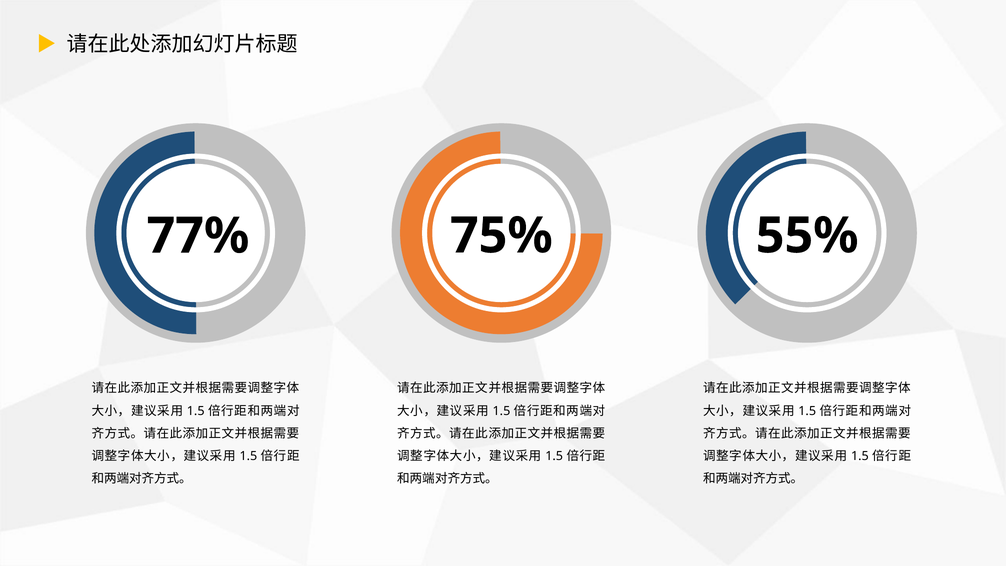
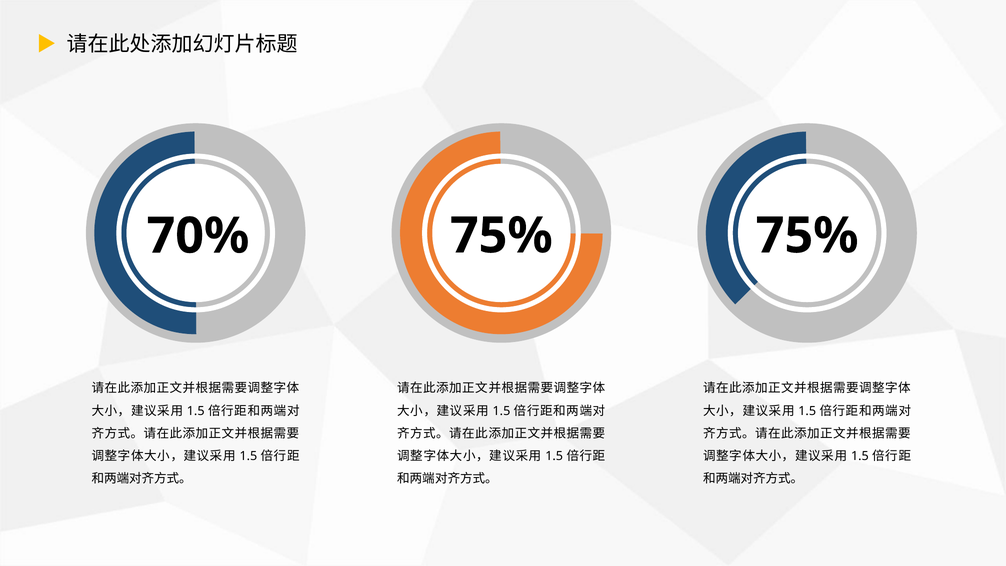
77%: 77% -> 70%
75% 55%: 55% -> 75%
